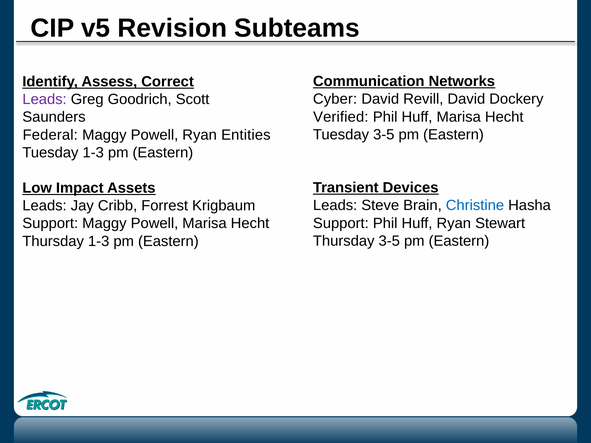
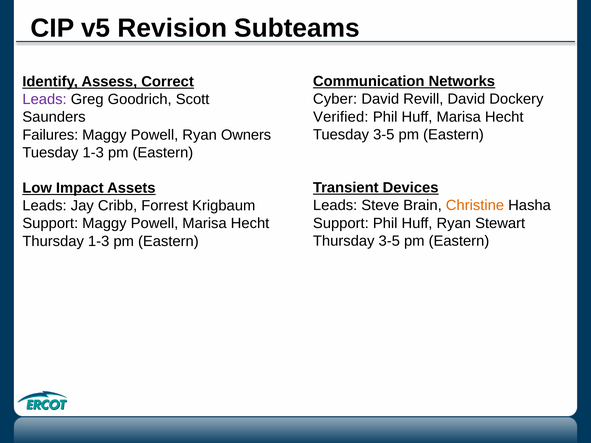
Federal: Federal -> Failures
Entities: Entities -> Owners
Christine colour: blue -> orange
